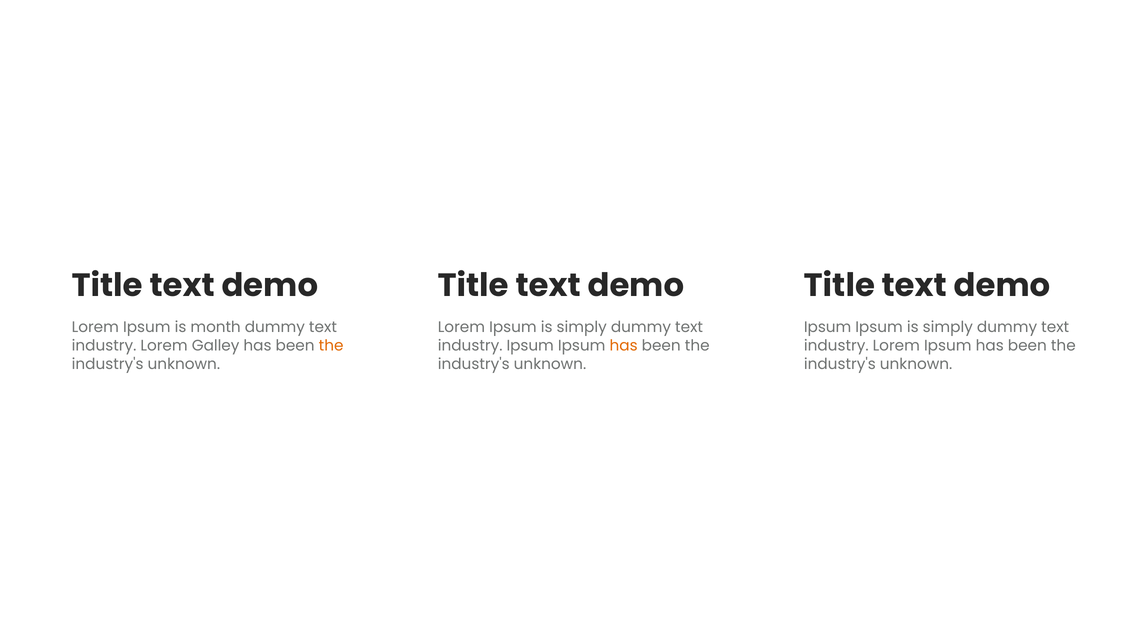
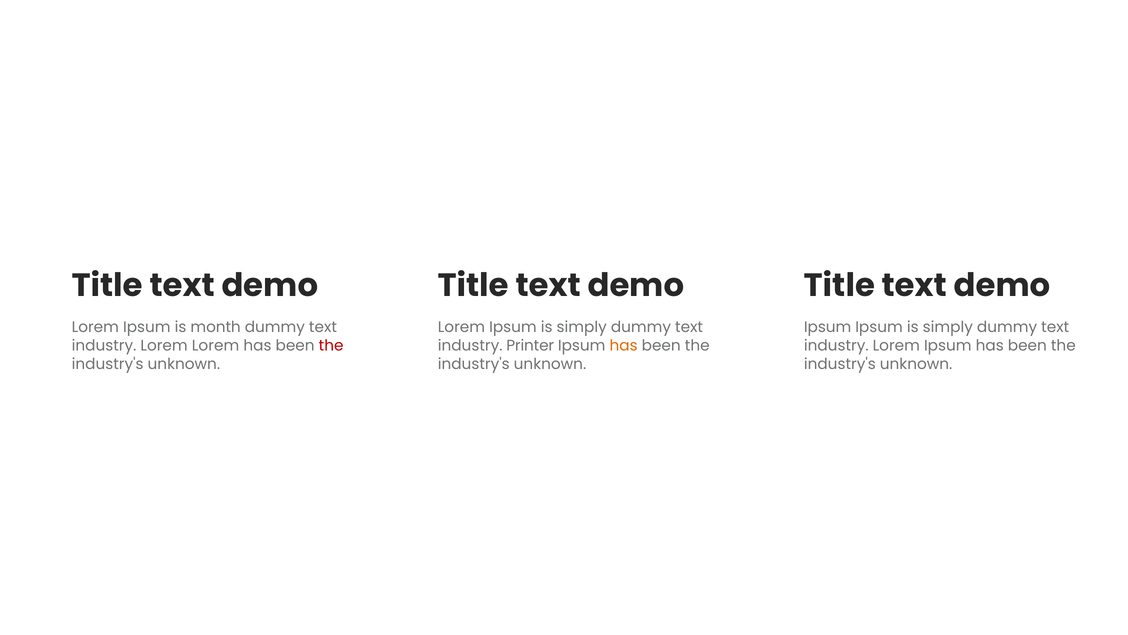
Lorem Galley: Galley -> Lorem
the at (331, 345) colour: orange -> red
industry Ipsum: Ipsum -> Printer
